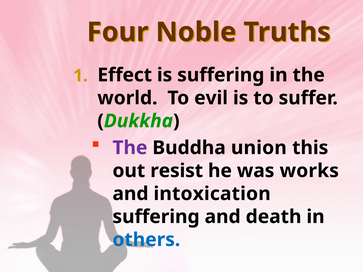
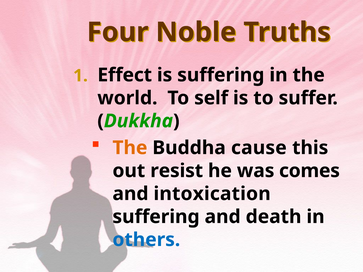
evil: evil -> self
The at (130, 148) colour: purple -> orange
union: union -> cause
works: works -> comes
